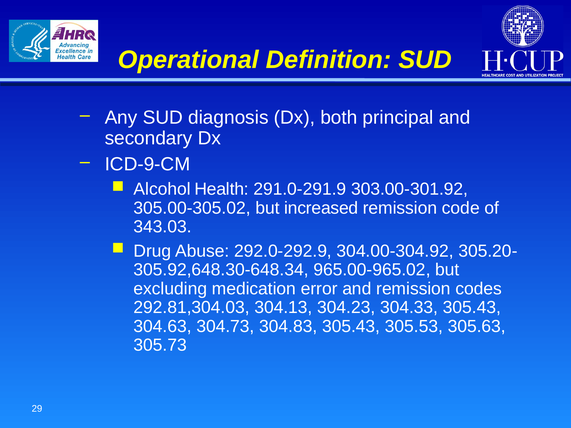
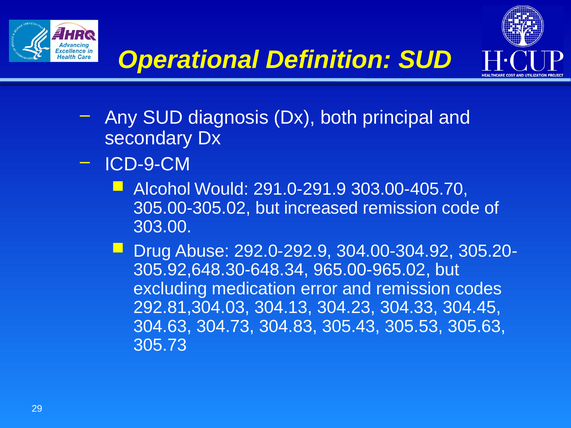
Health: Health -> Would
303.00-301.92: 303.00-301.92 -> 303.00-405.70
343.03: 343.03 -> 303.00
304.33 305.43: 305.43 -> 304.45
